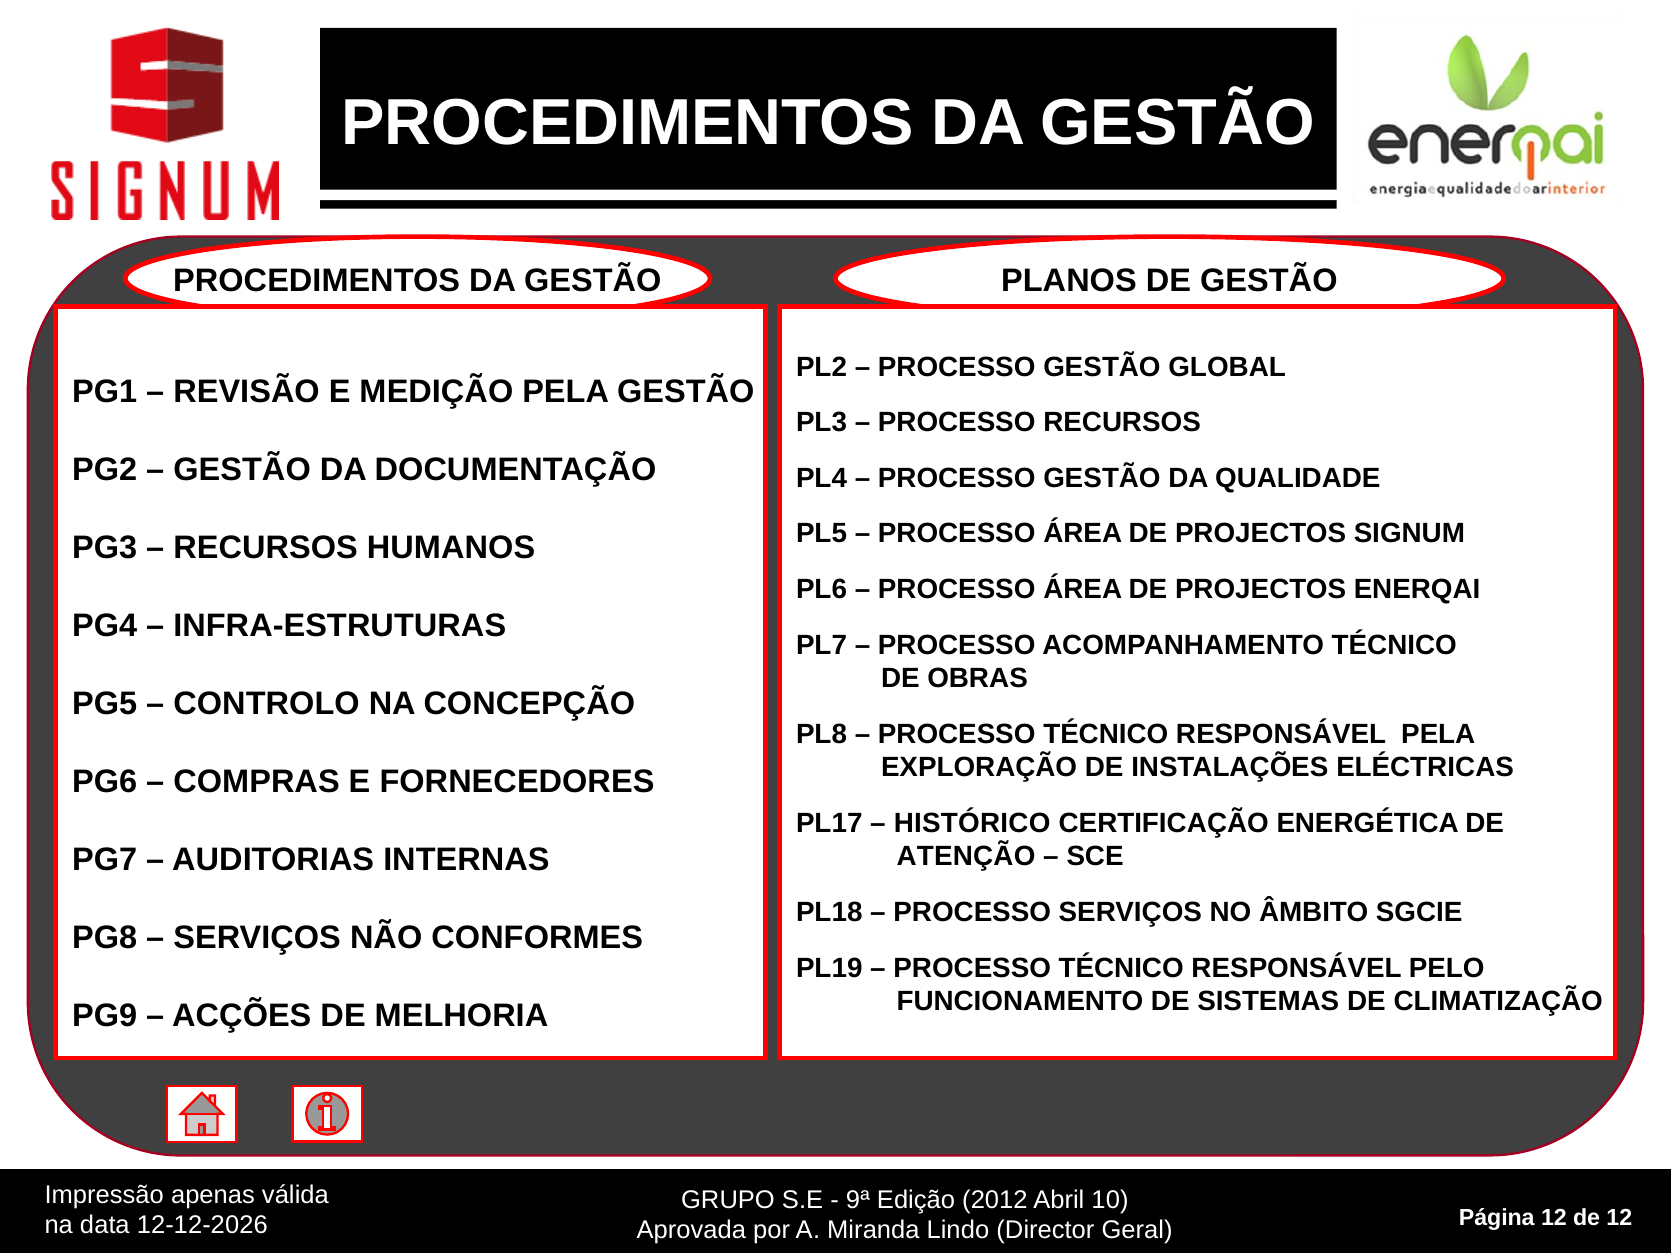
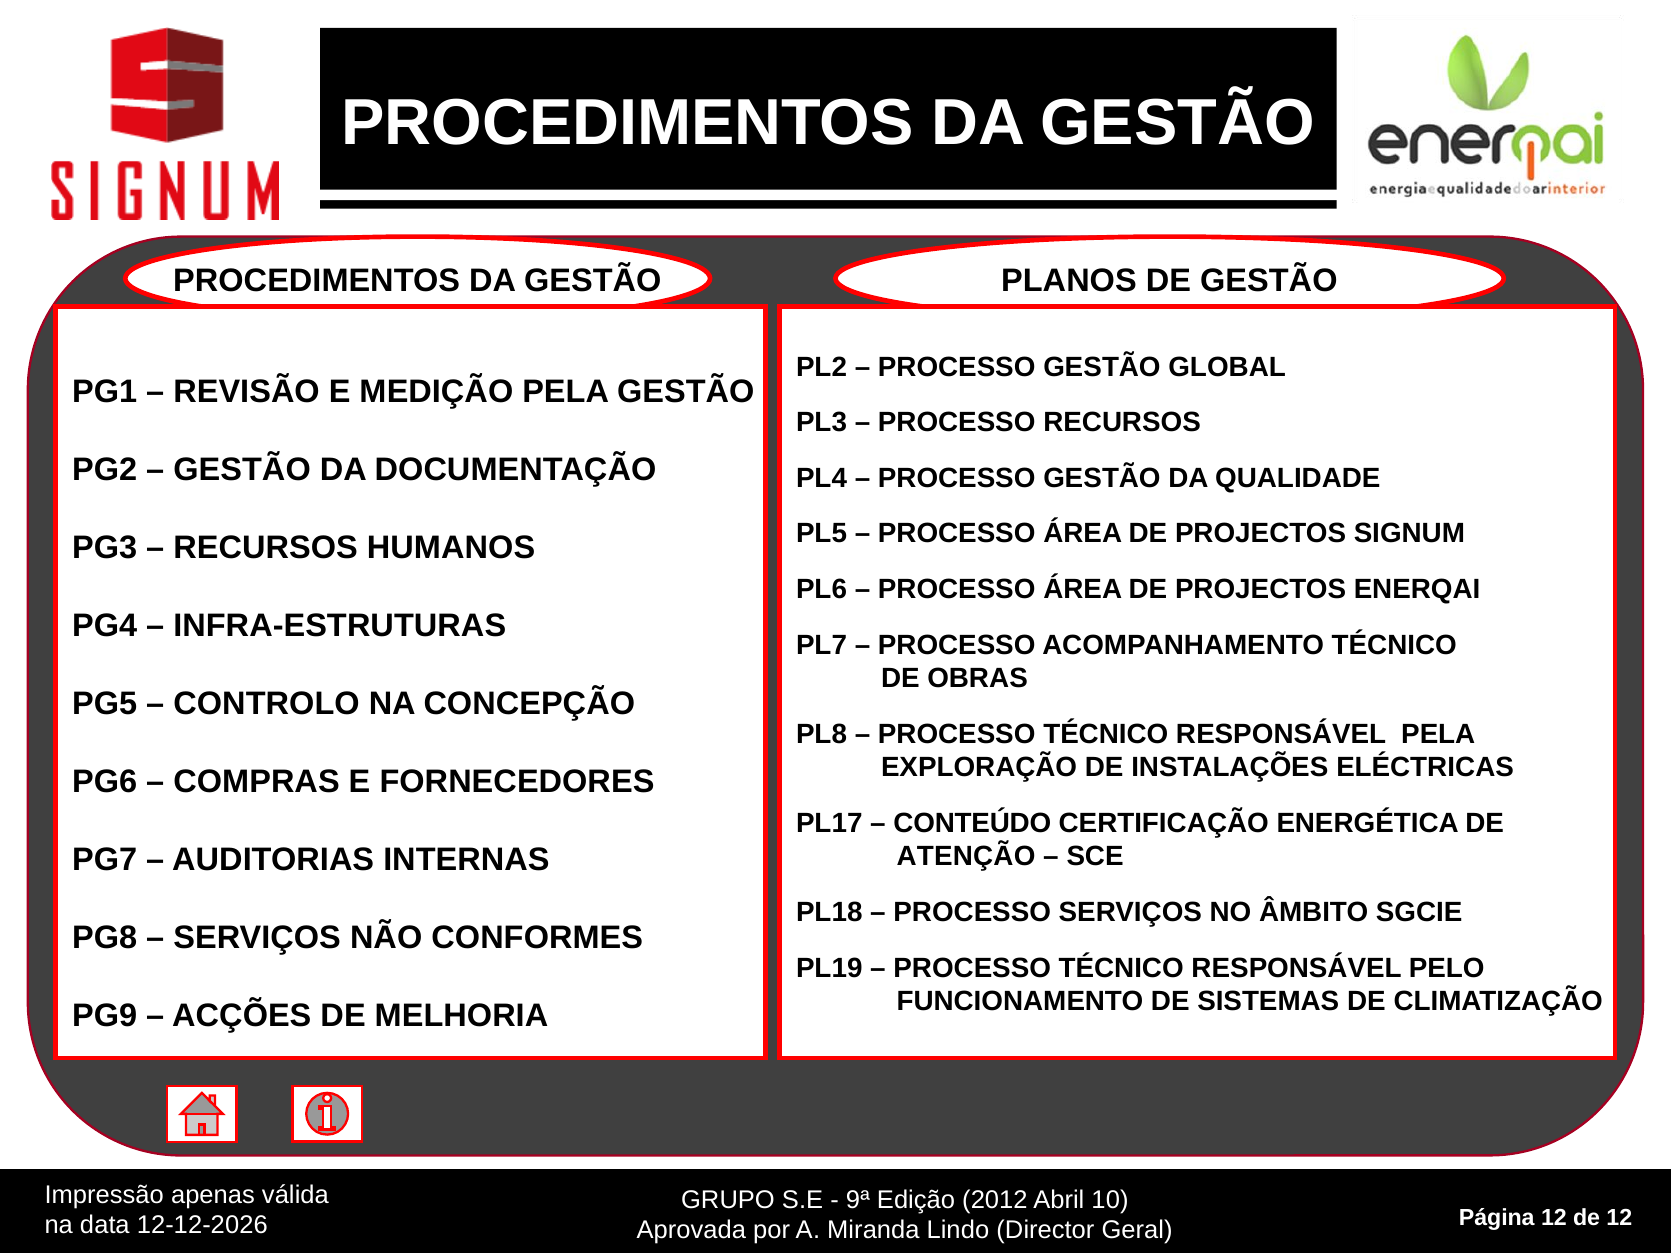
HISTÓRICO: HISTÓRICO -> CONTEÚDO
